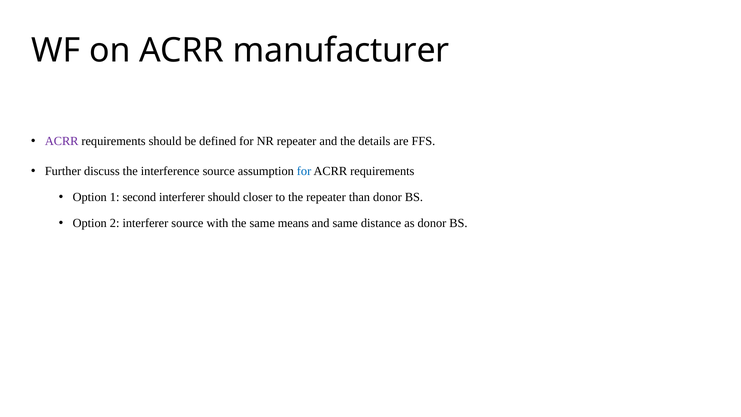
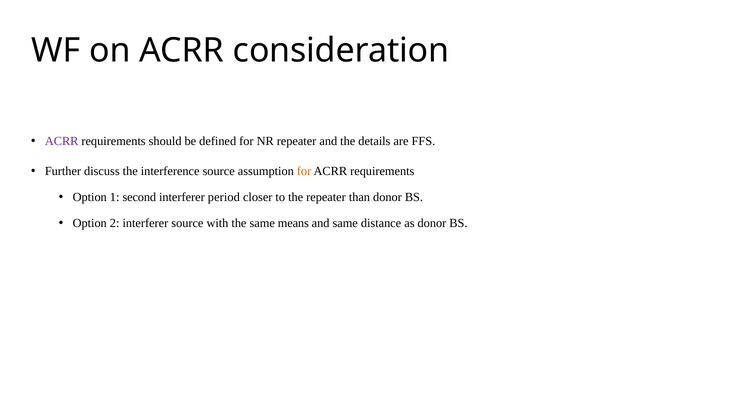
manufacturer: manufacturer -> consideration
for at (304, 171) colour: blue -> orange
interferer should: should -> period
